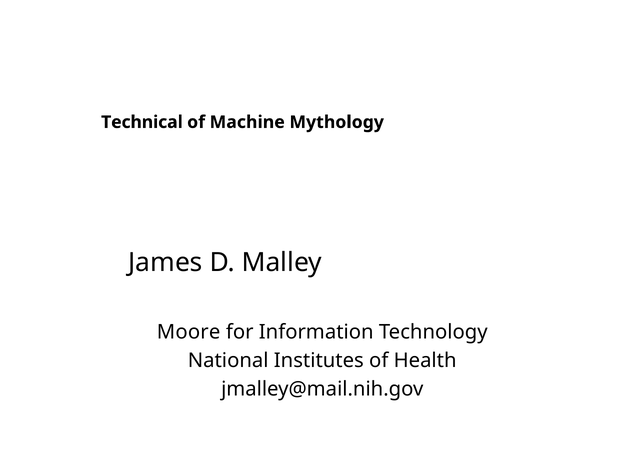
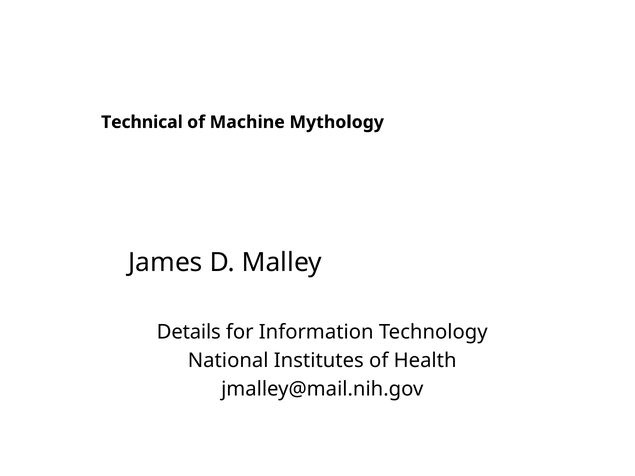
Moore: Moore -> Details
